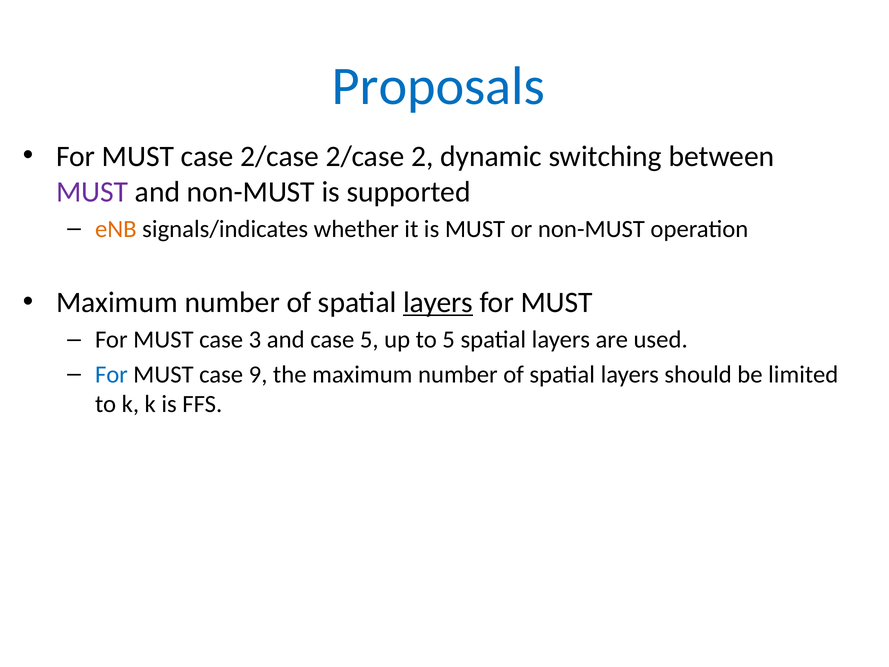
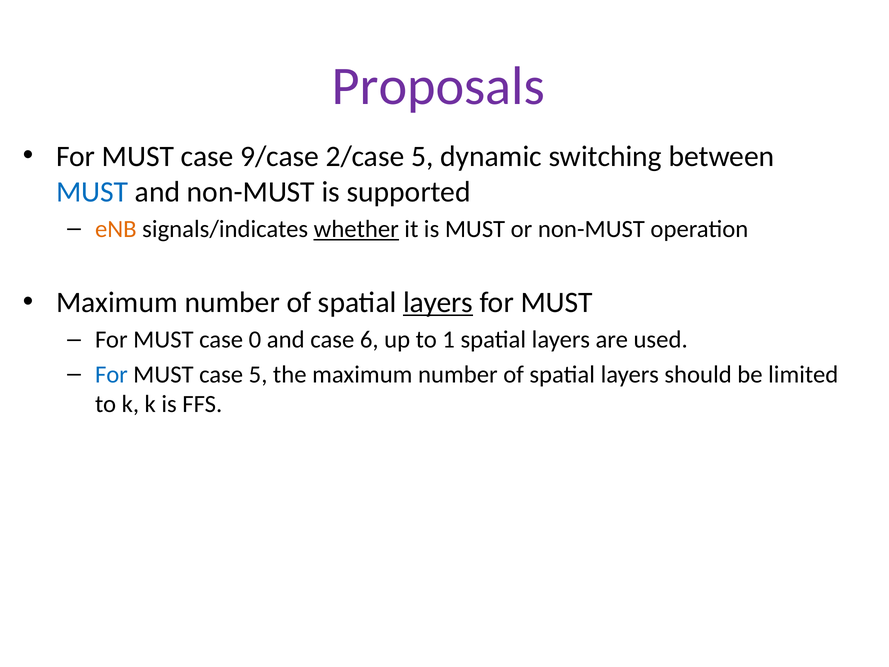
Proposals colour: blue -> purple
case 2/case: 2/case -> 9/case
2/case 2: 2 -> 5
MUST at (92, 192) colour: purple -> blue
whether underline: none -> present
3: 3 -> 0
case 5: 5 -> 6
to 5: 5 -> 1
case 9: 9 -> 5
